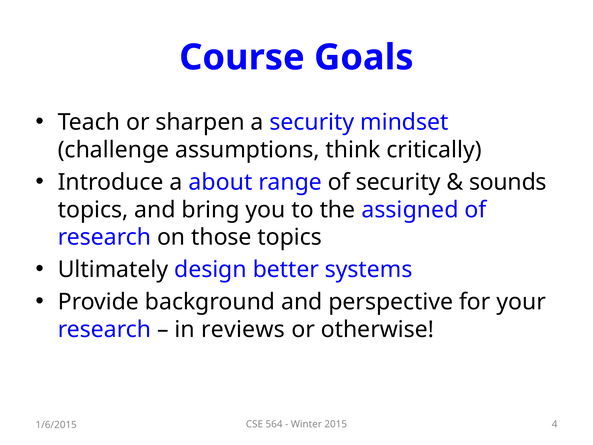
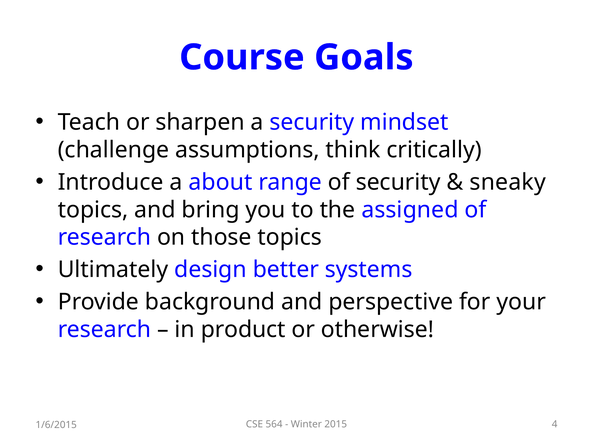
sounds: sounds -> sneaky
reviews: reviews -> product
